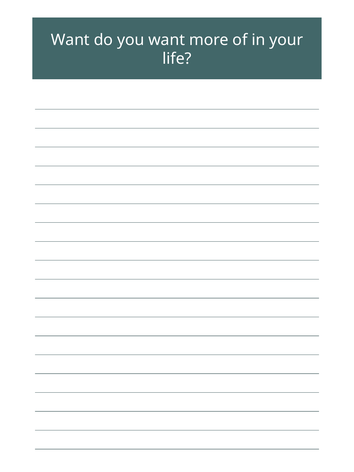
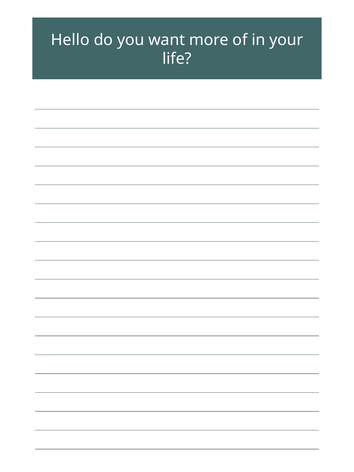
Want at (70, 40): Want -> Hello
